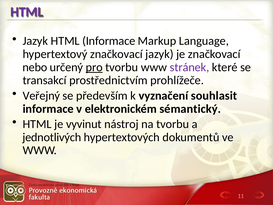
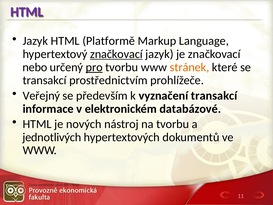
HTML Informace: Informace -> Platformě
značkovací at (116, 54) underline: none -> present
stránek colour: purple -> orange
vyznačení souhlasit: souhlasit -> transakcí
sémantický: sémantický -> databázové
vyvinut: vyvinut -> nových
